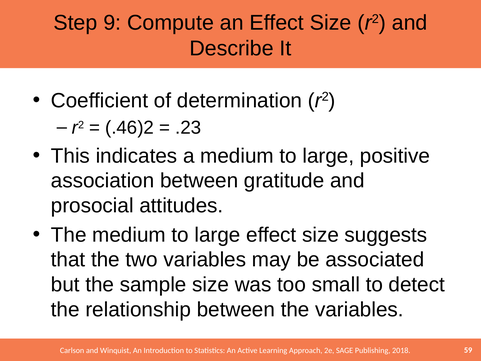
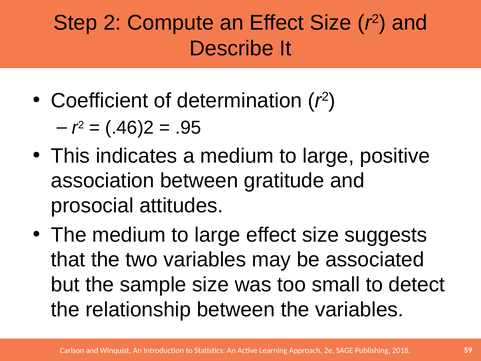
9: 9 -> 2
.23: .23 -> .95
